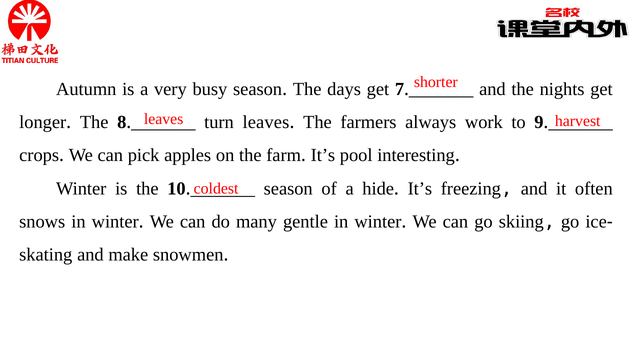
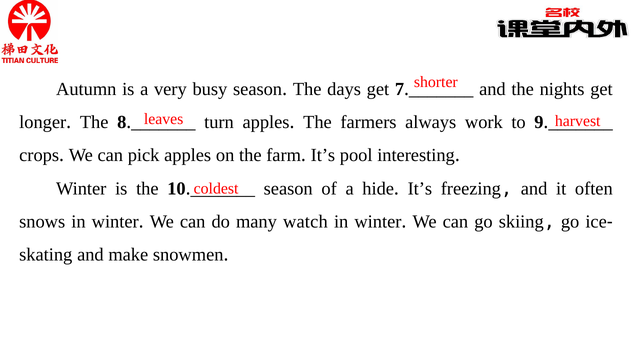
turn leaves: leaves -> apples
gentle: gentle -> watch
